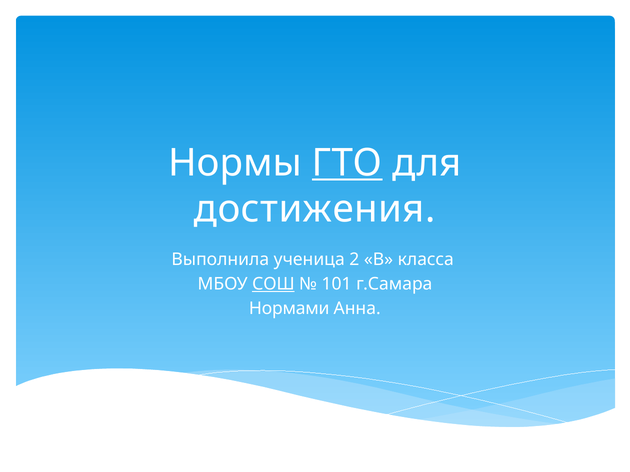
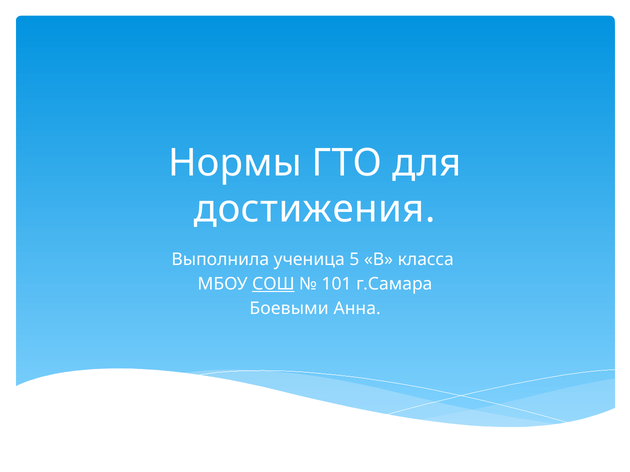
ГТО underline: present -> none
2: 2 -> 5
Нормами: Нормами -> Боевыми
